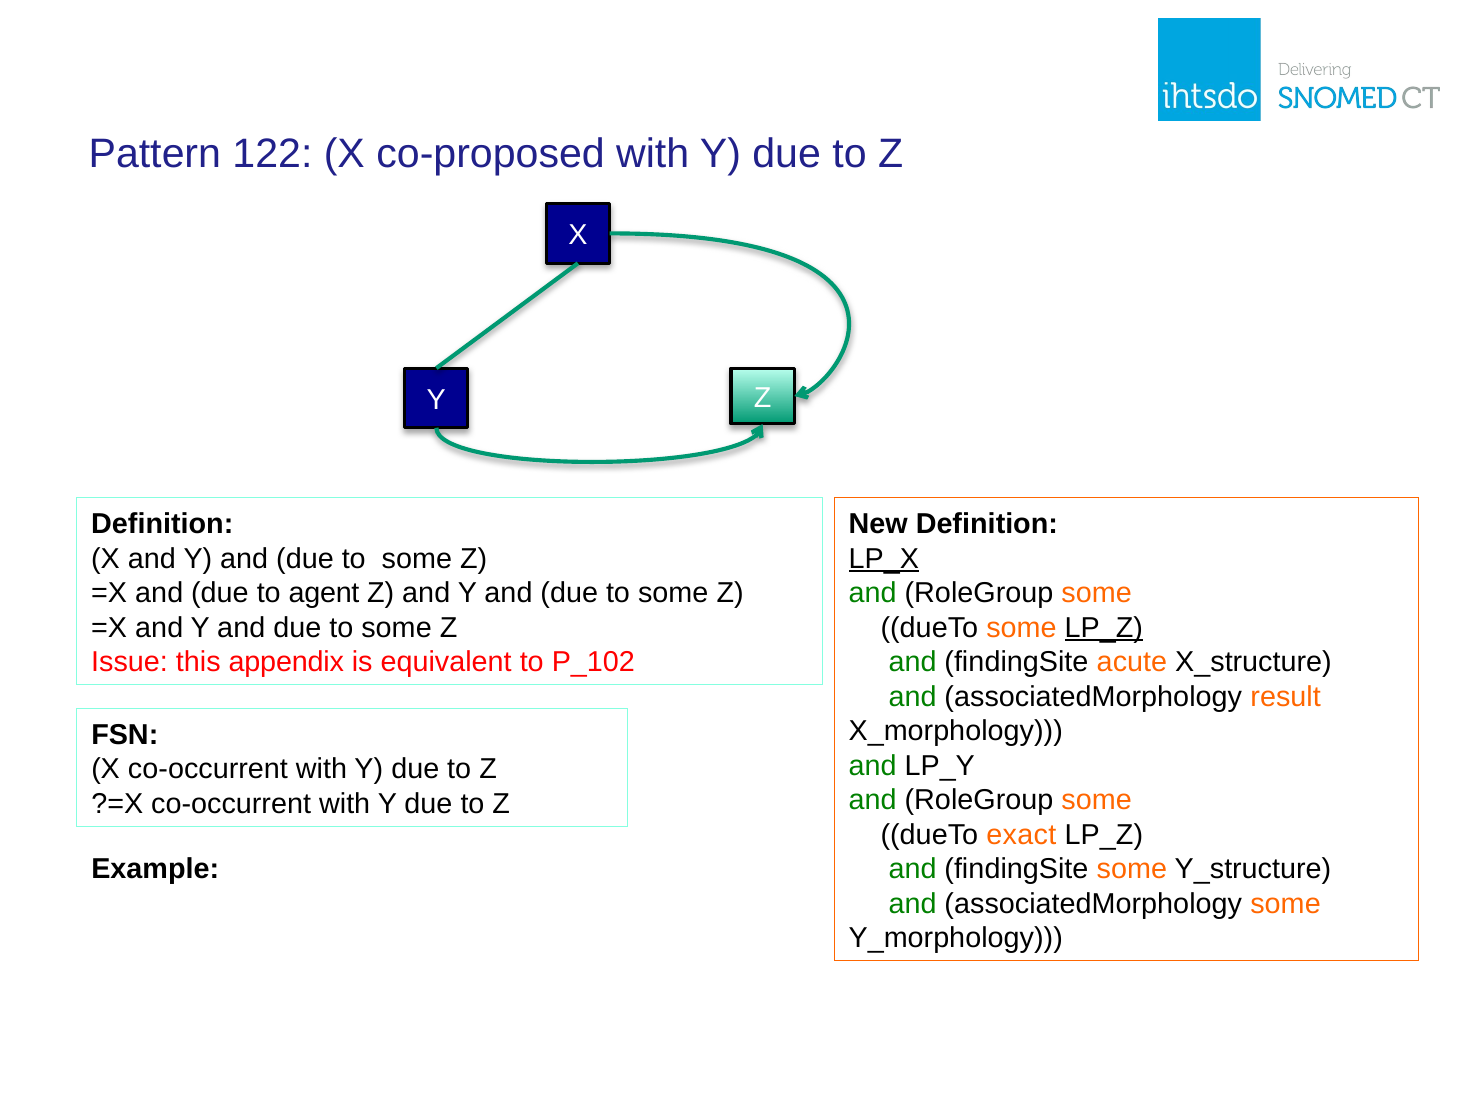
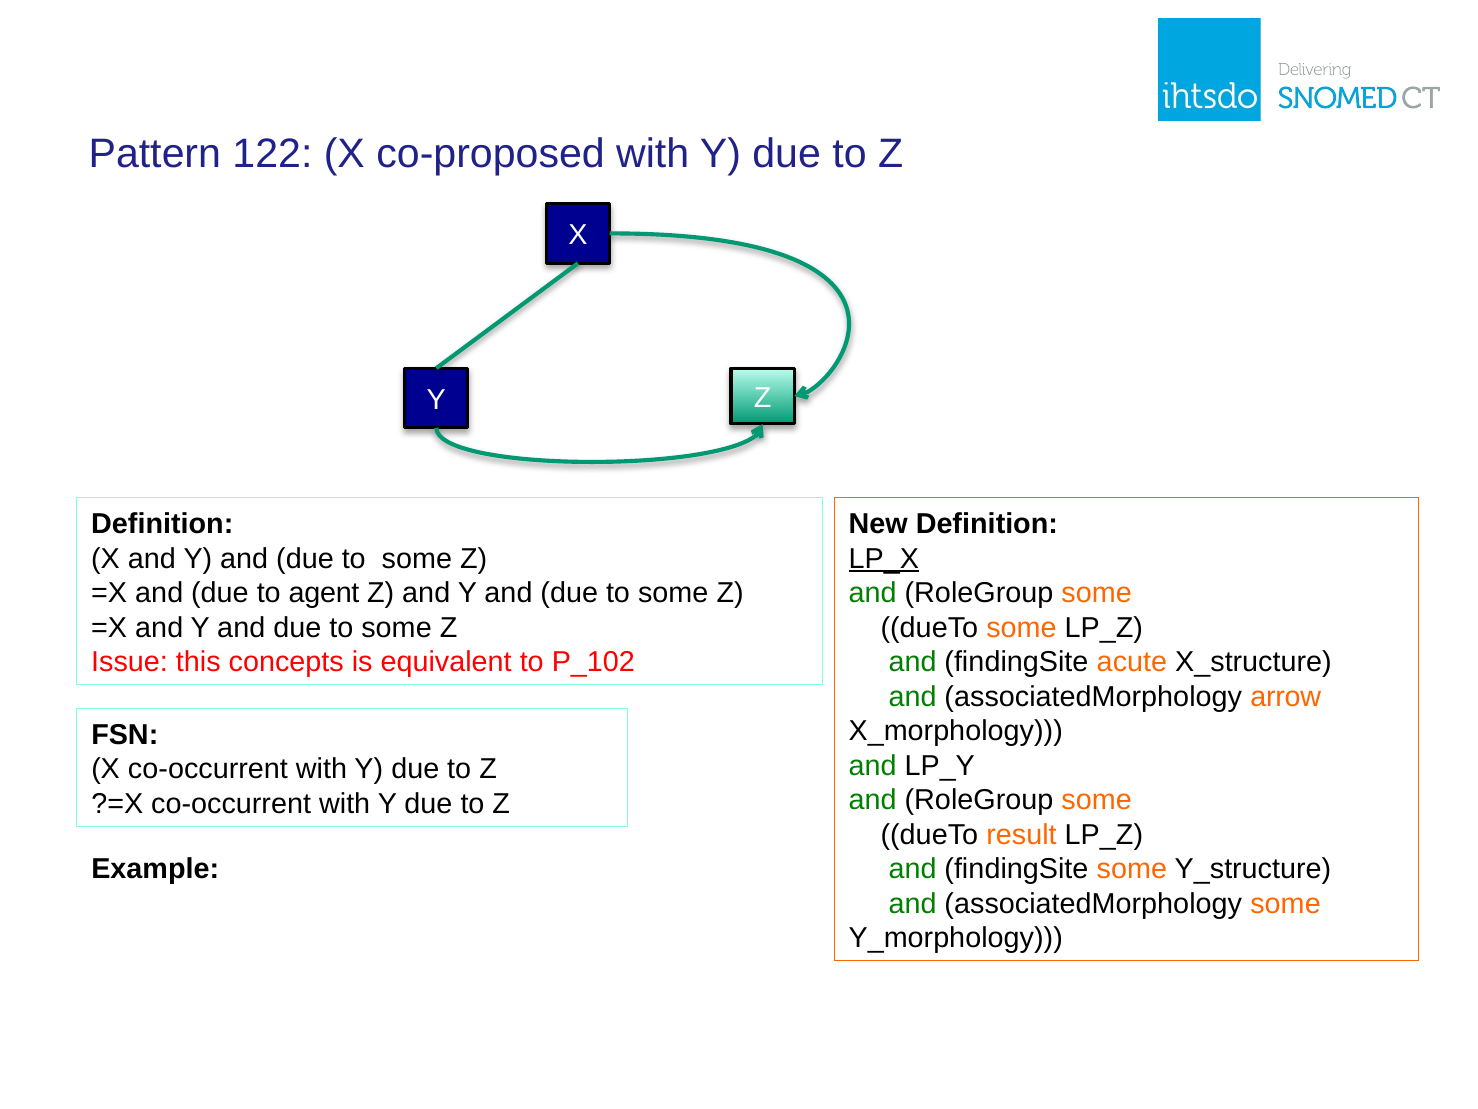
LP_Z at (1104, 627) underline: present -> none
appendix: appendix -> concepts
result: result -> arrow
exact: exact -> result
